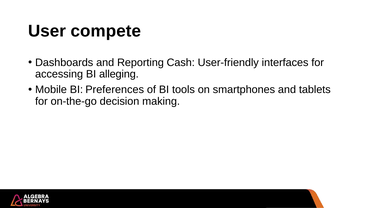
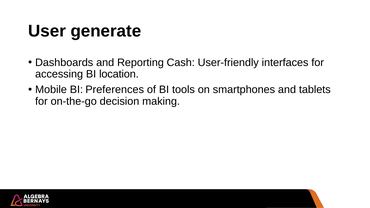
compete: compete -> generate
alleging: alleging -> location
